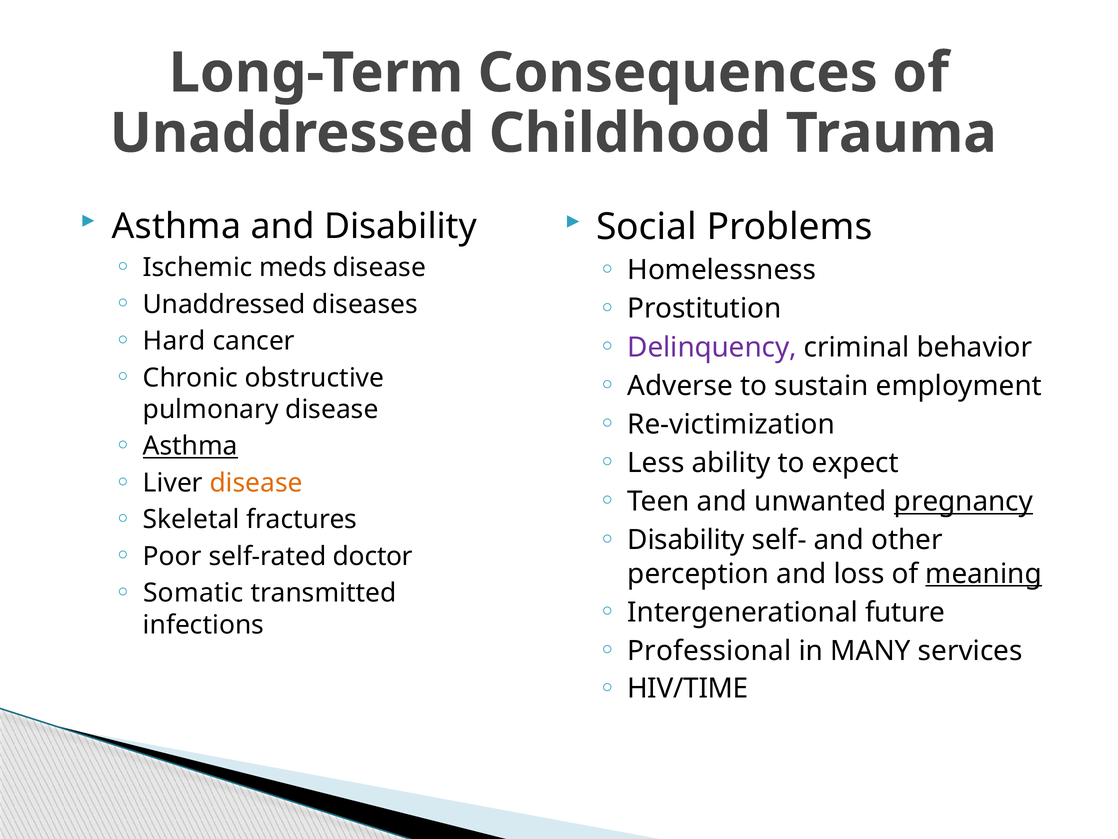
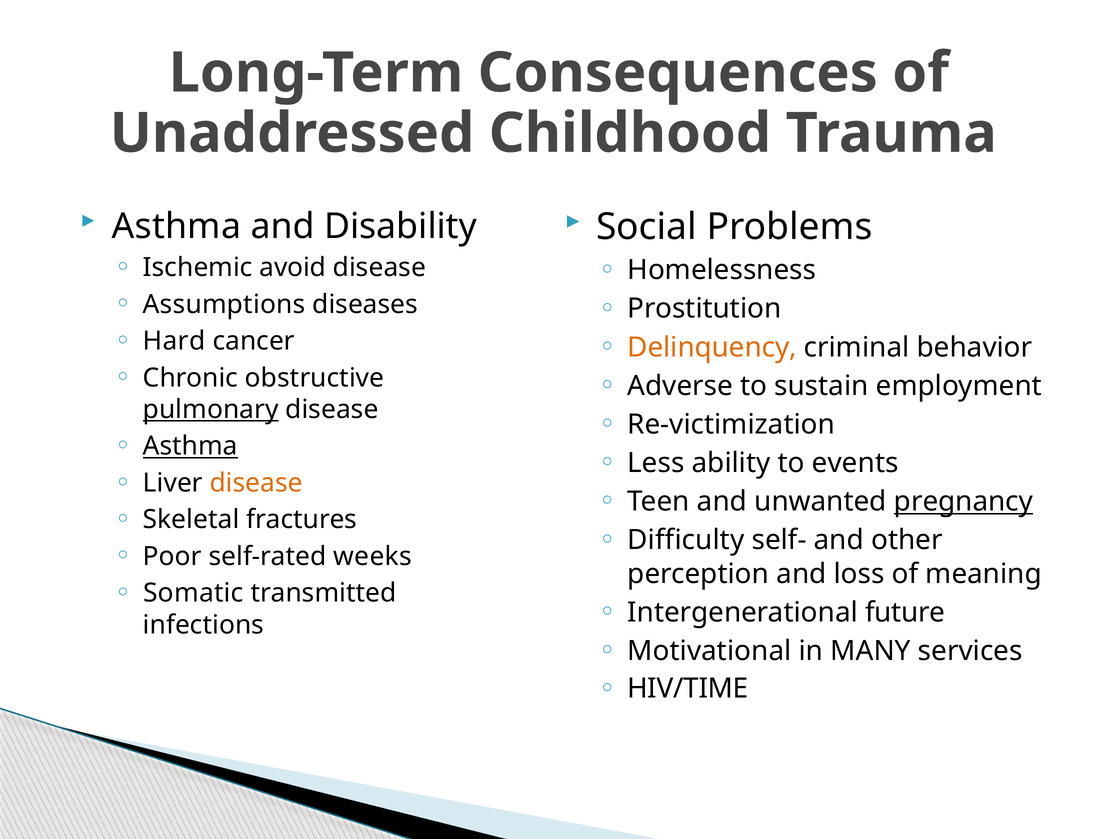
meds: meds -> avoid
Unaddressed at (224, 304): Unaddressed -> Assumptions
Delinquency colour: purple -> orange
pulmonary underline: none -> present
expect: expect -> events
Disability at (686, 540): Disability -> Difficulty
doctor: doctor -> weeks
meaning underline: present -> none
Professional: Professional -> Motivational
